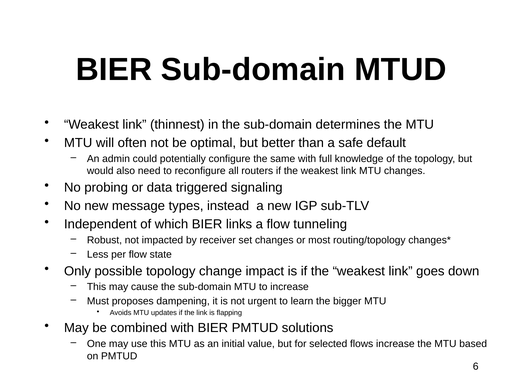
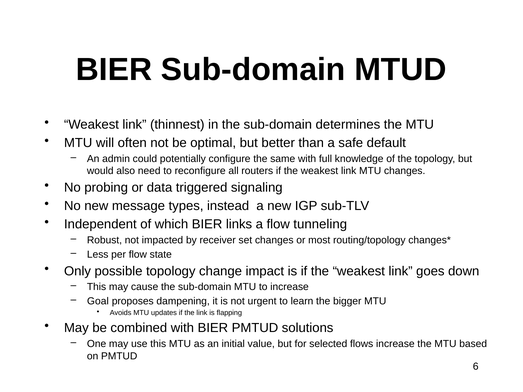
Must: Must -> Goal
